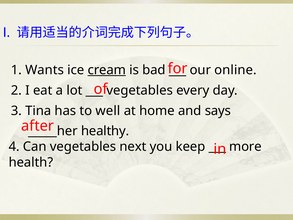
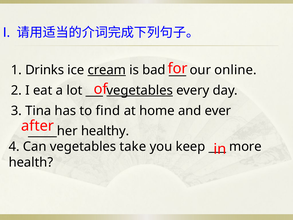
Wants: Wants -> Drinks
vegetables at (140, 90) underline: none -> present
well: well -> find
says: says -> ever
next: next -> take
